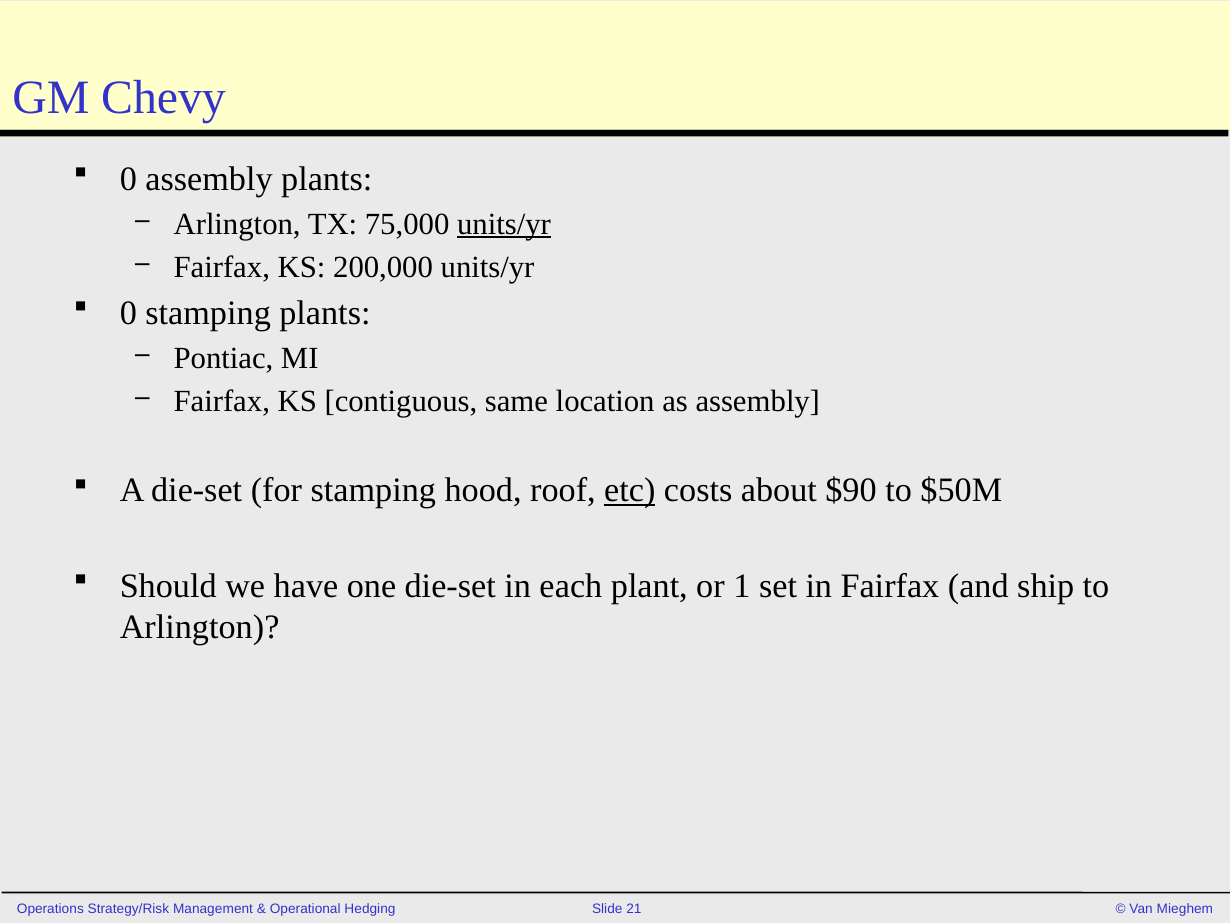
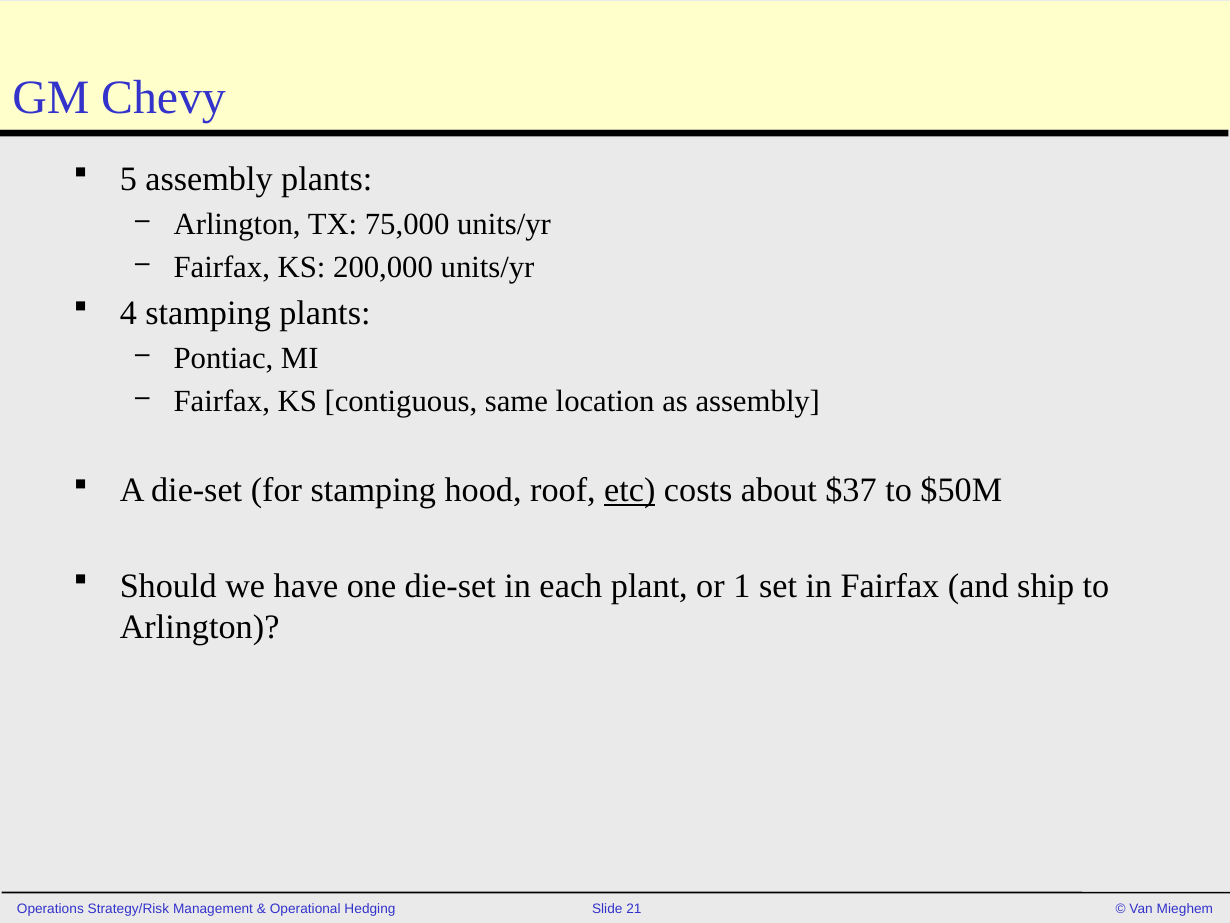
0 at (128, 179): 0 -> 5
units/yr at (504, 224) underline: present -> none
0 at (128, 313): 0 -> 4
$90: $90 -> $37
